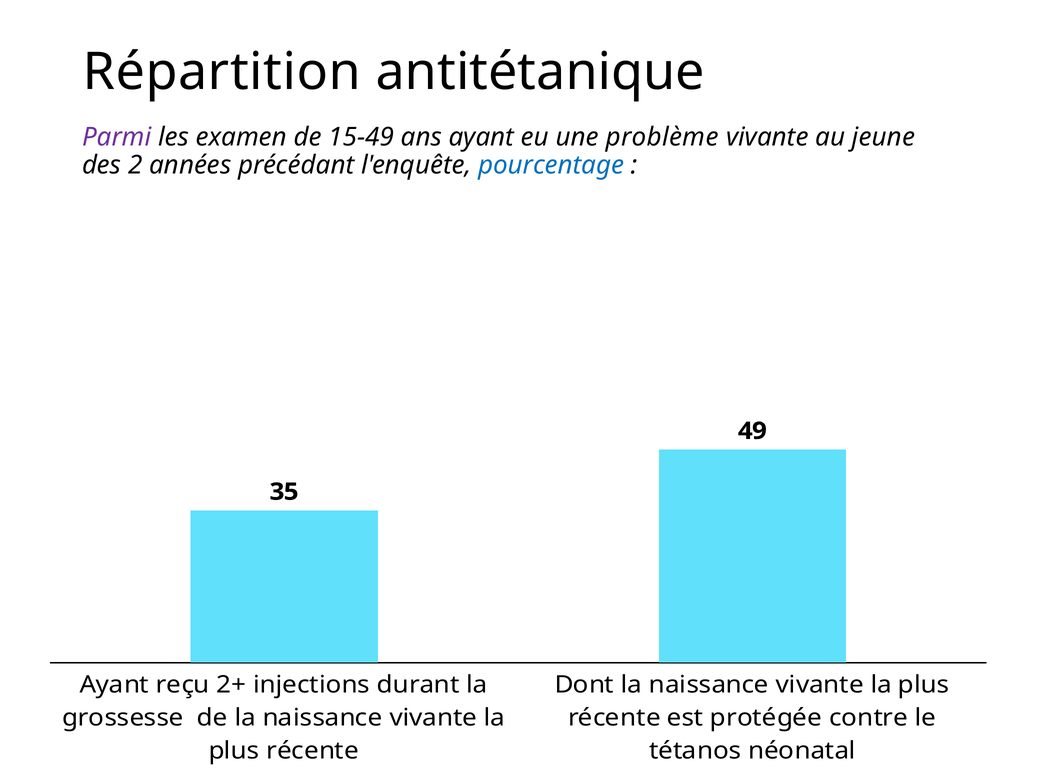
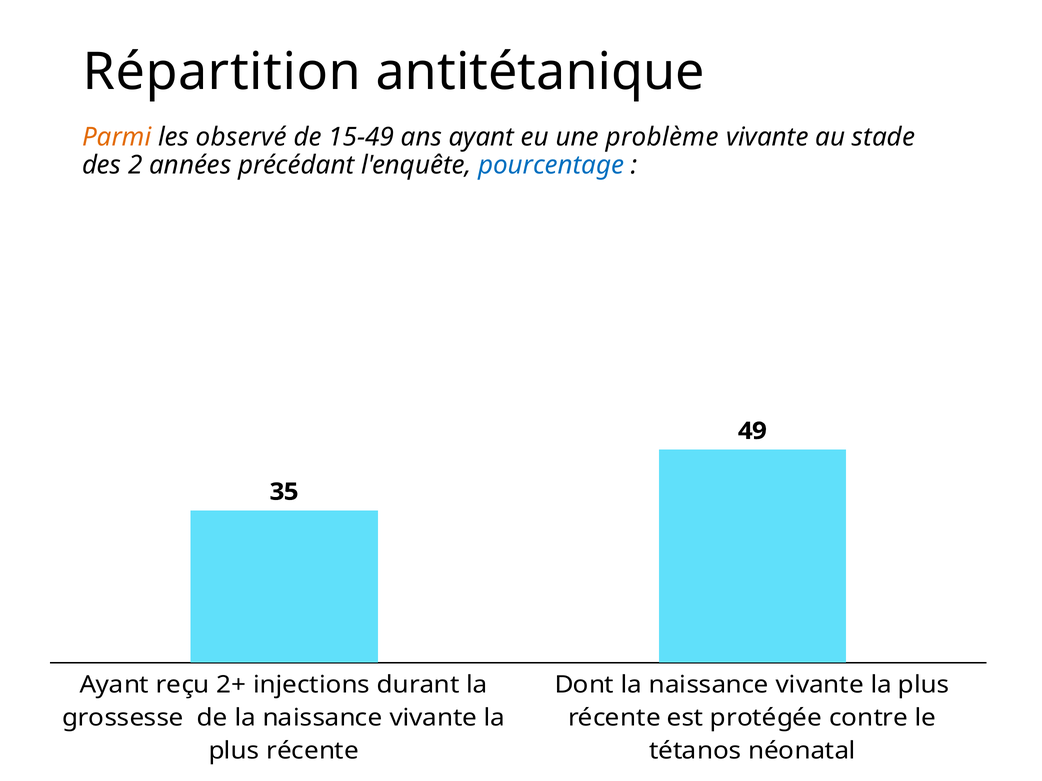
Parmi colour: purple -> orange
examen: examen -> observé
jeune: jeune -> stade
